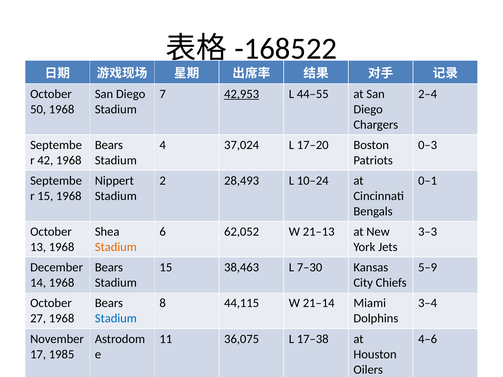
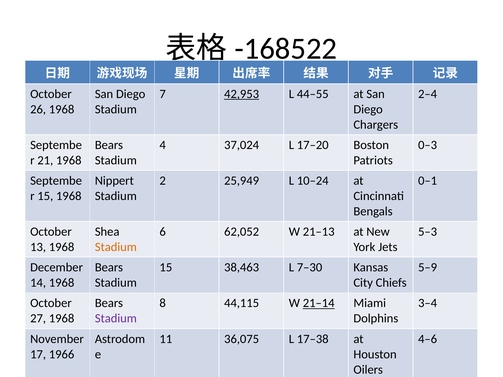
50: 50 -> 26
42: 42 -> 21
28,493: 28,493 -> 25,949
3–3: 3–3 -> 5–3
21–14 underline: none -> present
Stadium at (116, 319) colour: blue -> purple
1985: 1985 -> 1966
